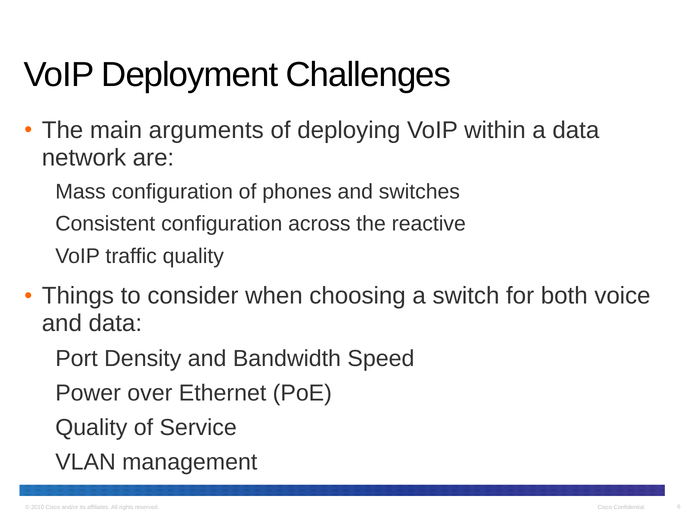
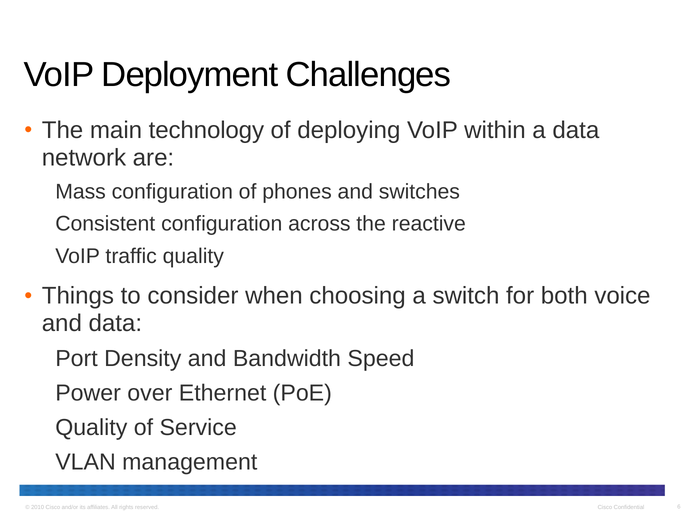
arguments: arguments -> technology
